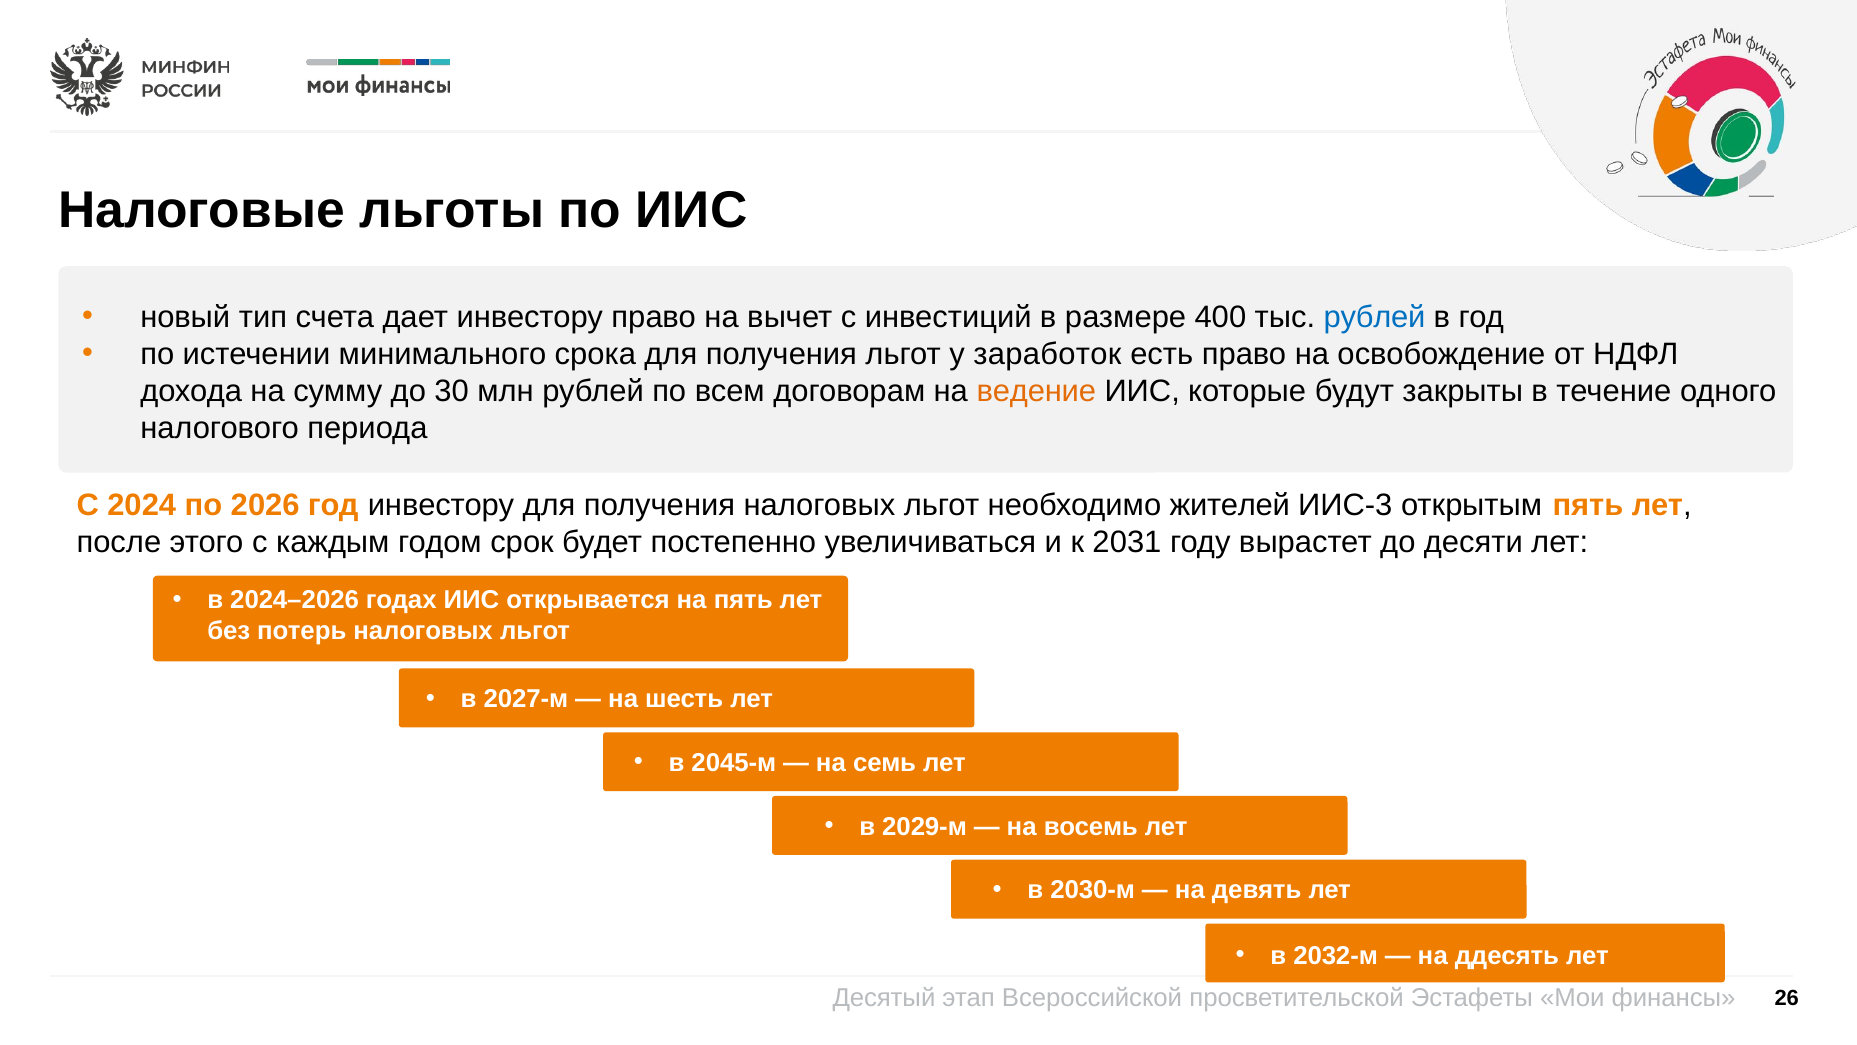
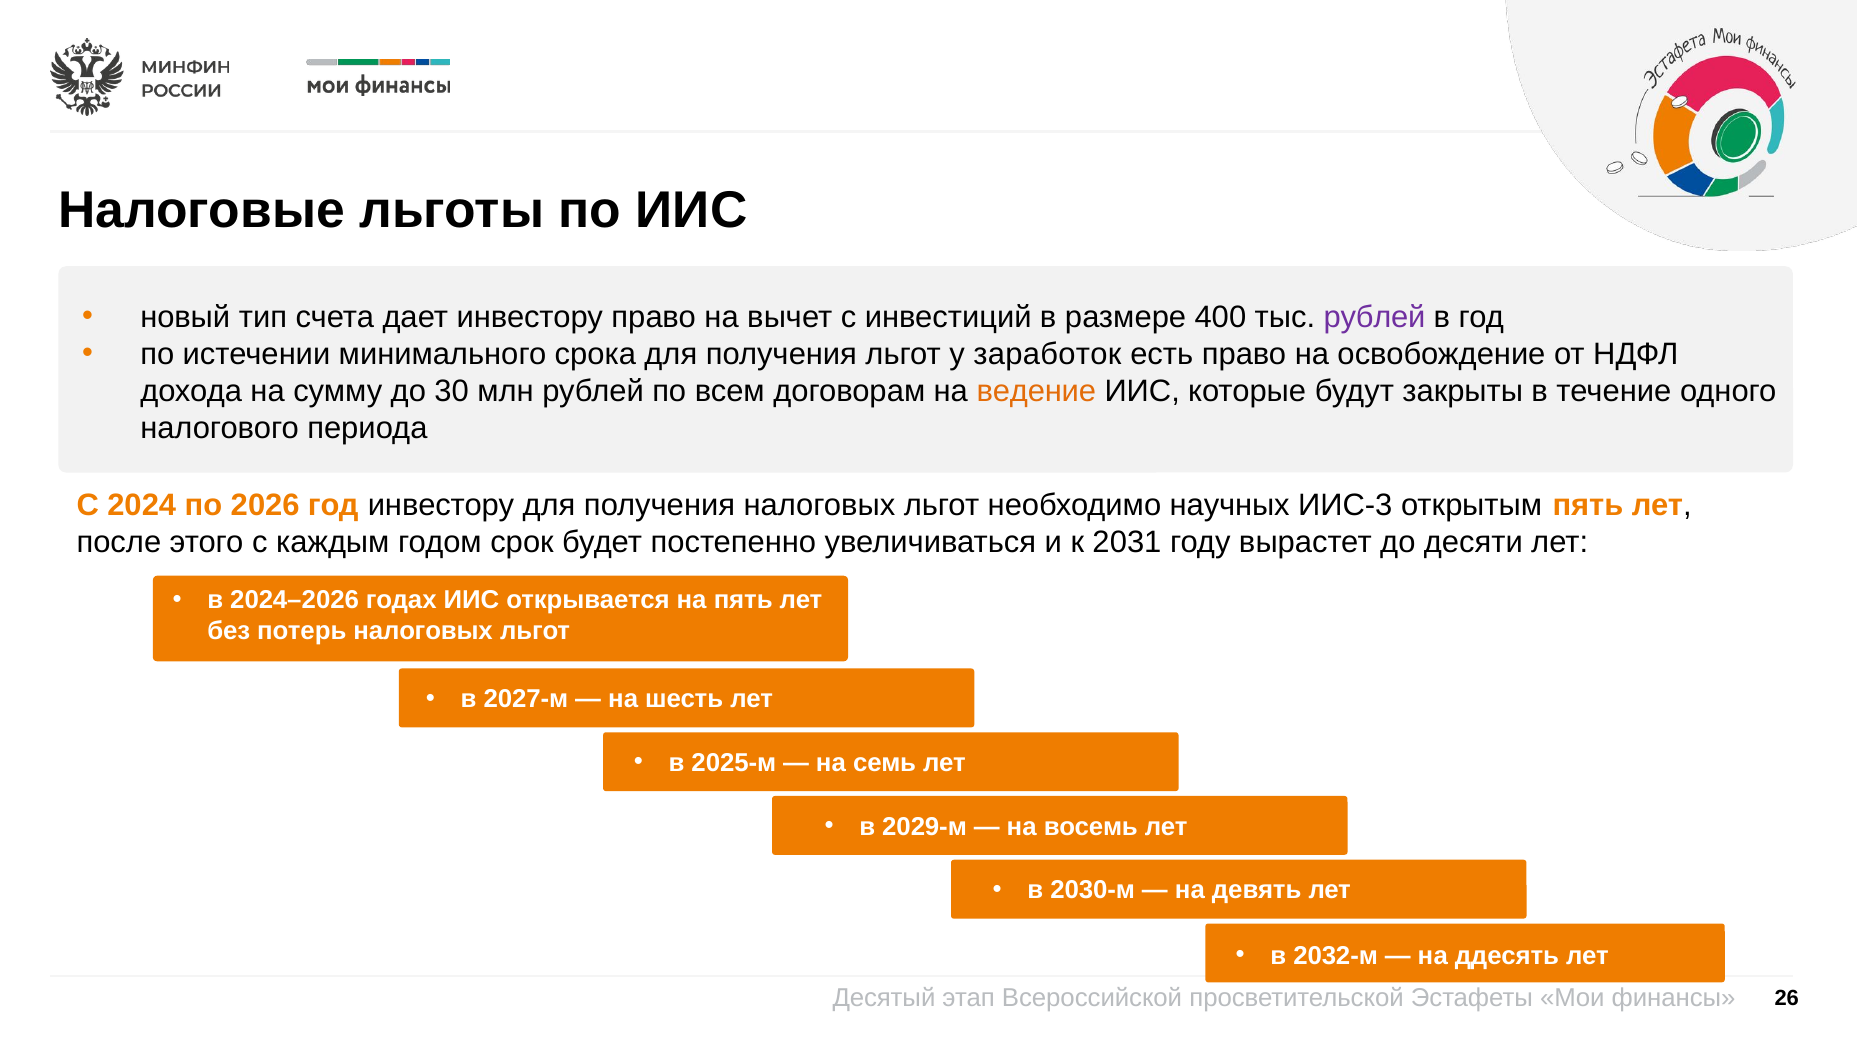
рублей at (1374, 317) colour: blue -> purple
жителей: жителей -> научных
2045-м: 2045-м -> 2025-м
